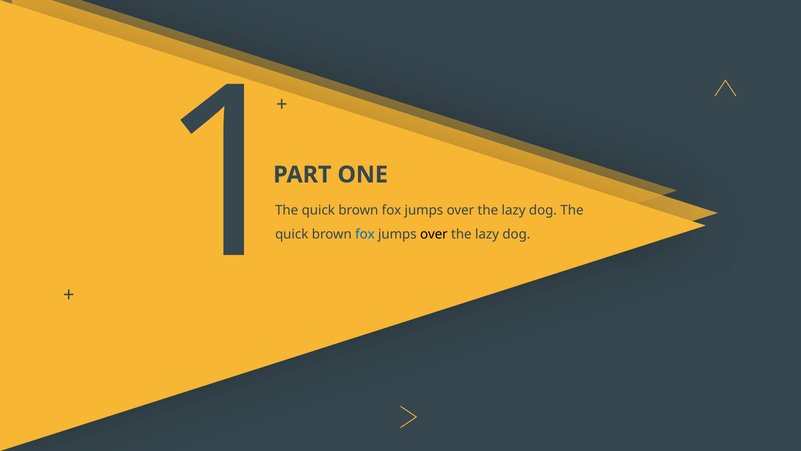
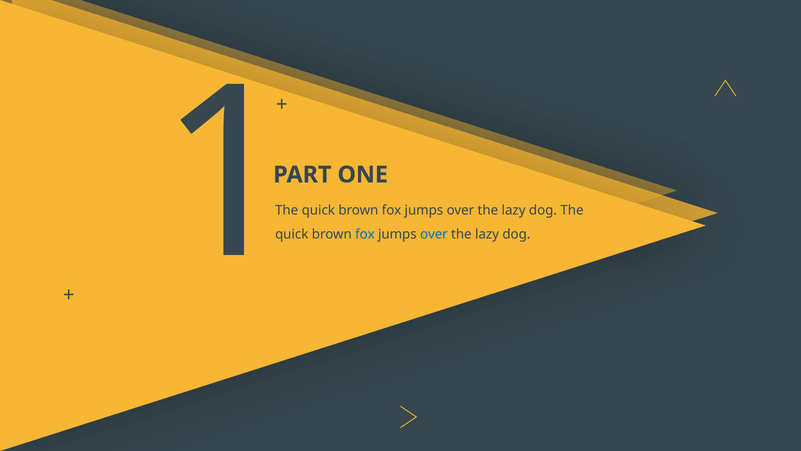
over at (434, 234) colour: black -> blue
